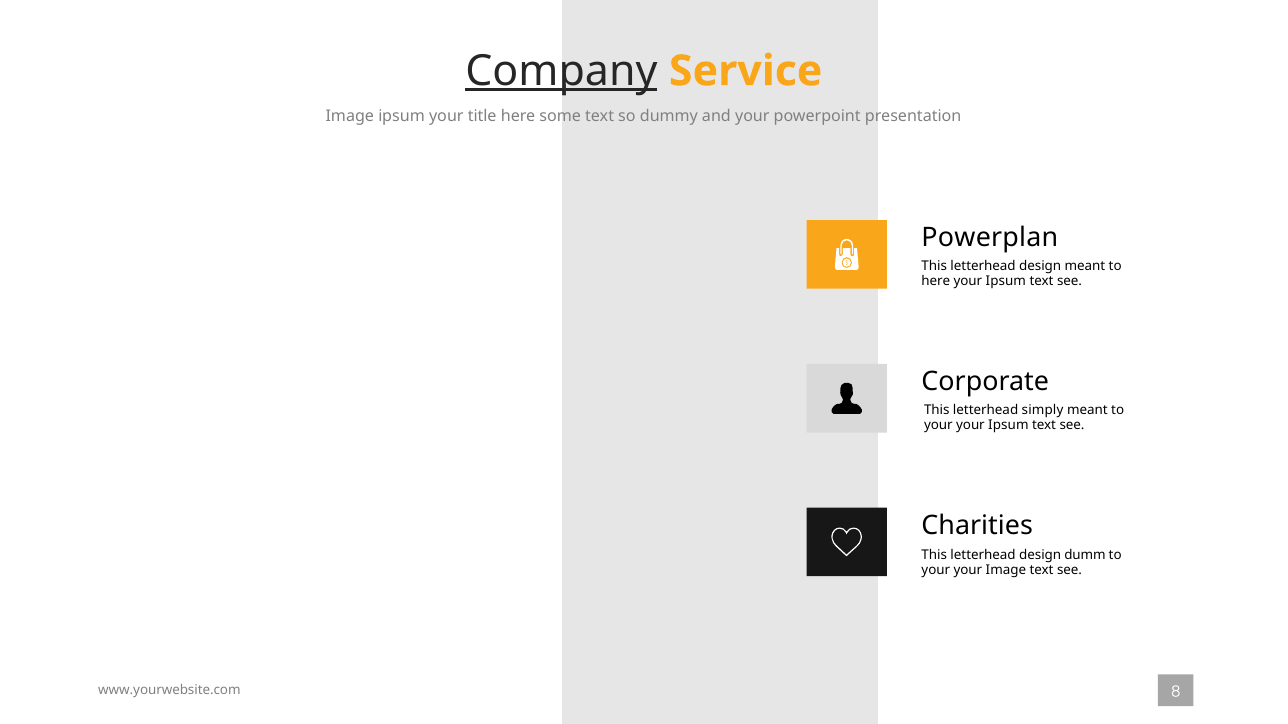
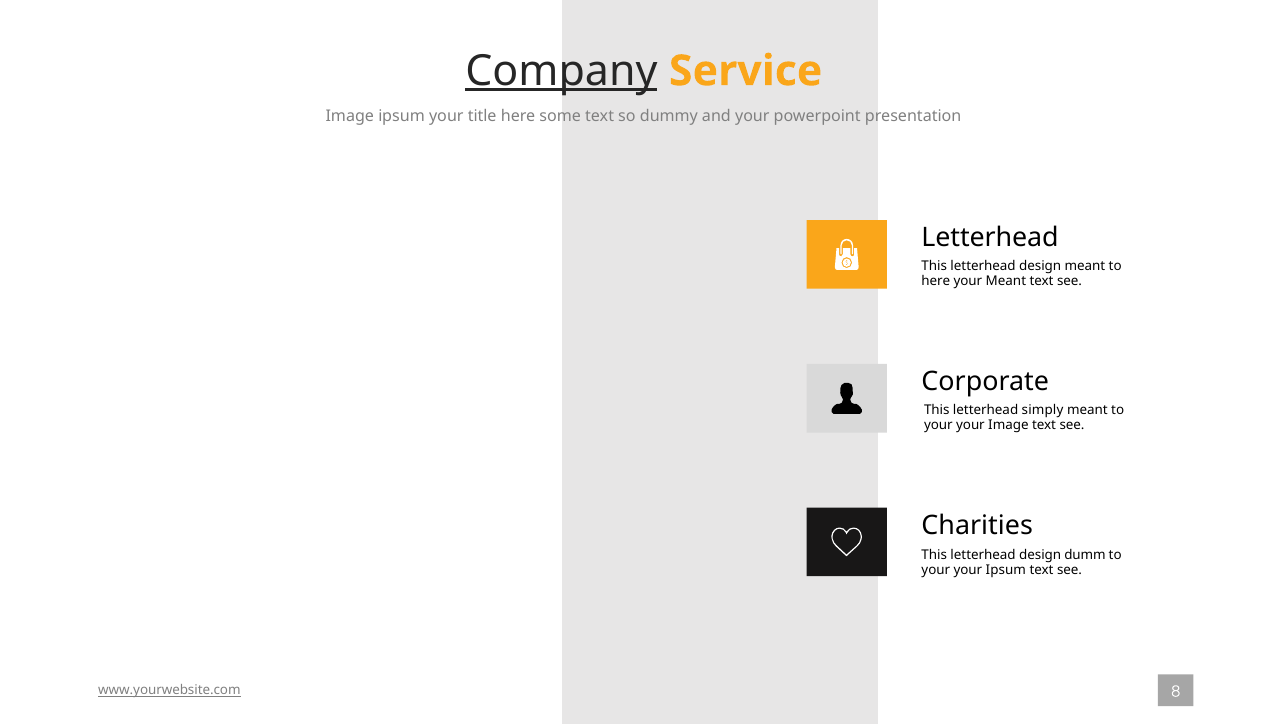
Powerplan at (990, 238): Powerplan -> Letterhead
Ipsum at (1006, 281): Ipsum -> Meant
your your Ipsum: Ipsum -> Image
your Image: Image -> Ipsum
www.yourwebsite.com underline: none -> present
